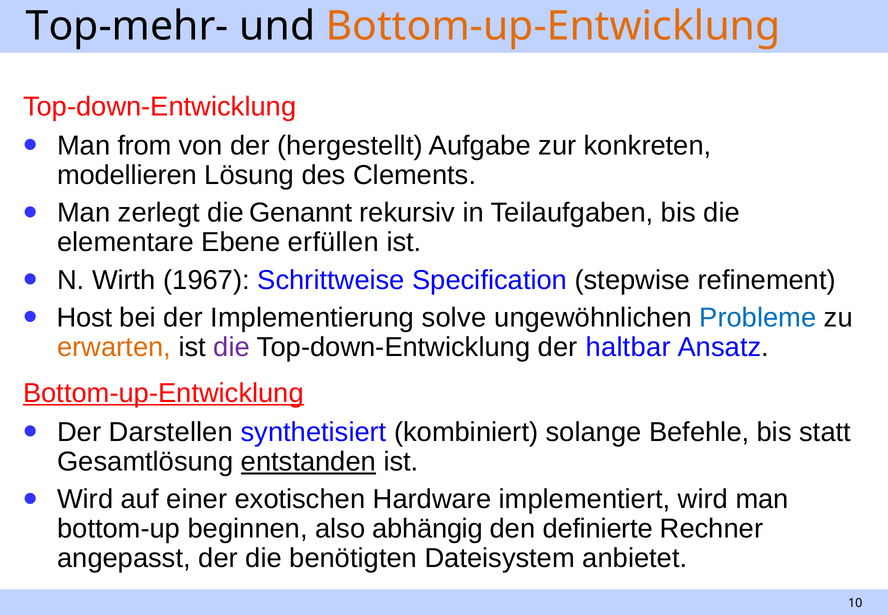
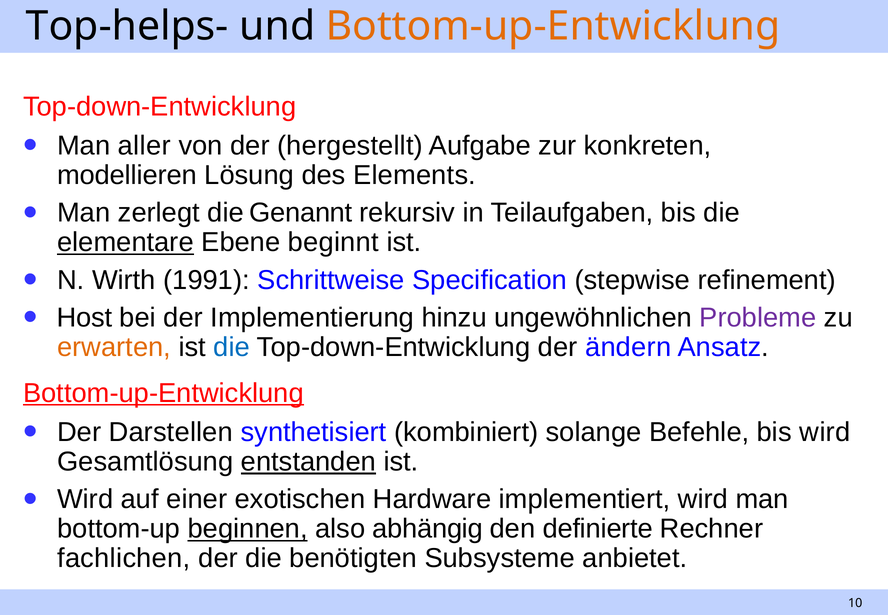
Top-mehr-: Top-mehr- -> Top-helps-
from: from -> aller
Clements: Clements -> Elements
elementare underline: none -> present
erfüllen: erfüllen -> beginnt
1967: 1967 -> 1991
solve: solve -> hinzu
Probleme colour: blue -> purple
die at (232, 347) colour: purple -> blue
haltbar: haltbar -> ändern
bis statt: statt -> wird
beginnen underline: none -> present
angepasst: angepasst -> fachlichen
Dateisystem: Dateisystem -> Subsysteme
